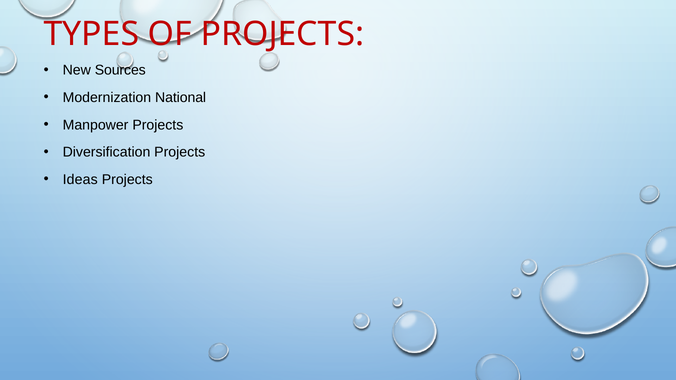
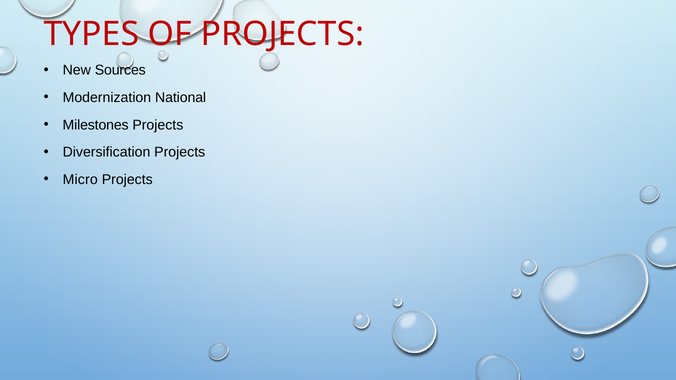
Manpower: Manpower -> Milestones
Ideas: Ideas -> Micro
